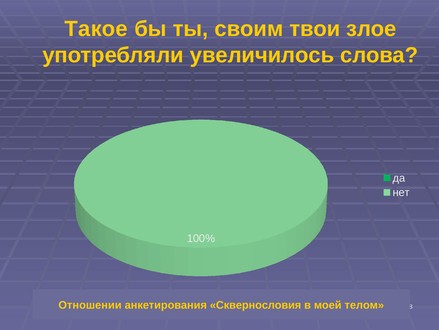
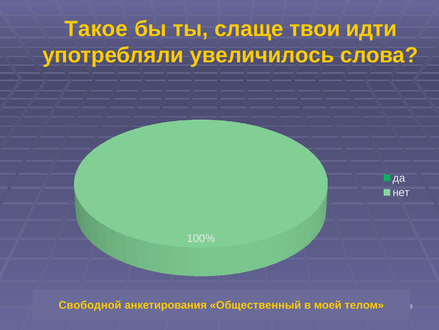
своим: своим -> слаще
злое: злое -> идти
Отношении: Отношении -> Свободной
Сквернословия: Сквернословия -> Общественный
